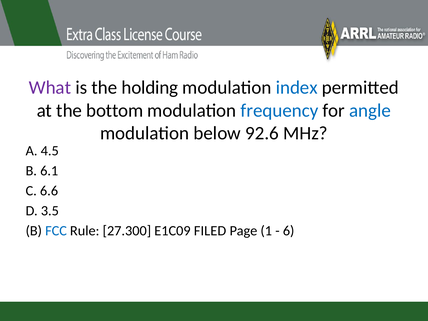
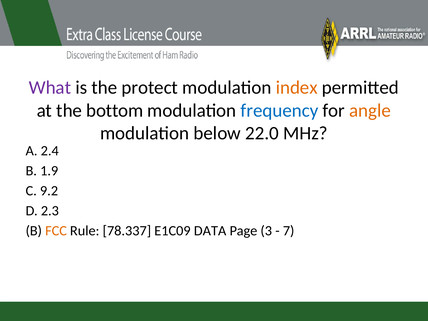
holding: holding -> protect
index colour: blue -> orange
angle colour: blue -> orange
92.6: 92.6 -> 22.0
4.5: 4.5 -> 2.4
6.1: 6.1 -> 1.9
6.6: 6.6 -> 9.2
3.5: 3.5 -> 2.3
FCC colour: blue -> orange
27.300: 27.300 -> 78.337
FILED: FILED -> DATA
1: 1 -> 3
6: 6 -> 7
